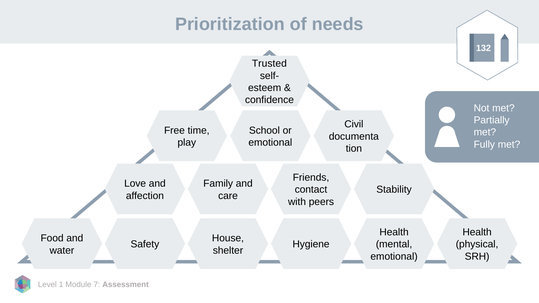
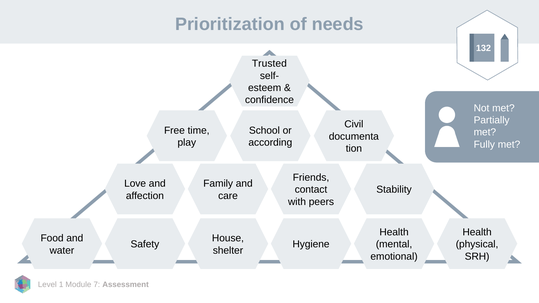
emotional at (270, 143): emotional -> according
